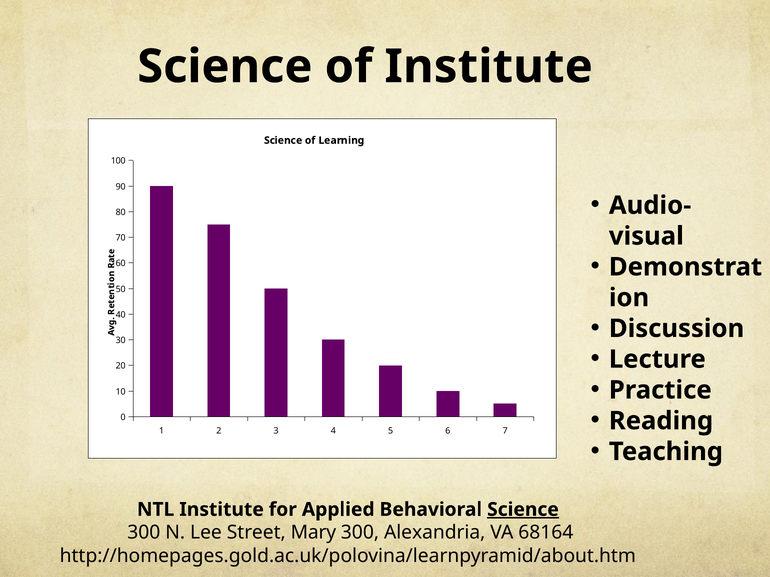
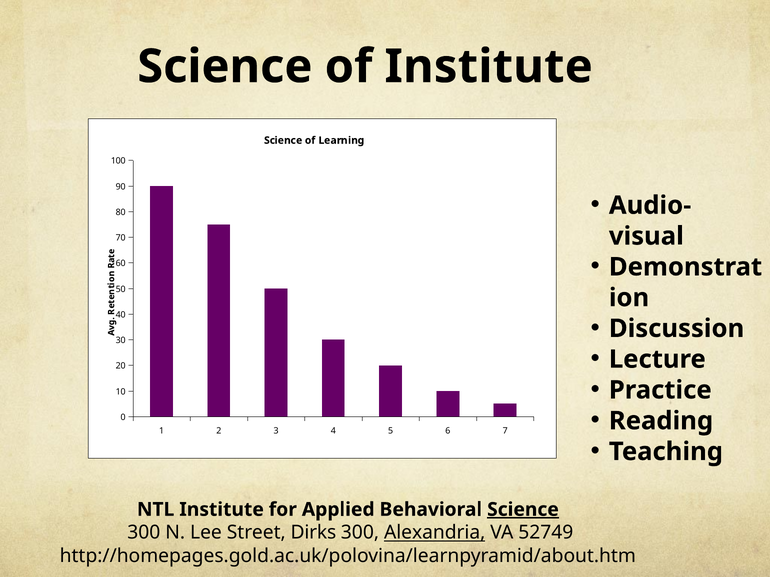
Mary: Mary -> Dirks
Alexandria underline: none -> present
68164: 68164 -> 52749
